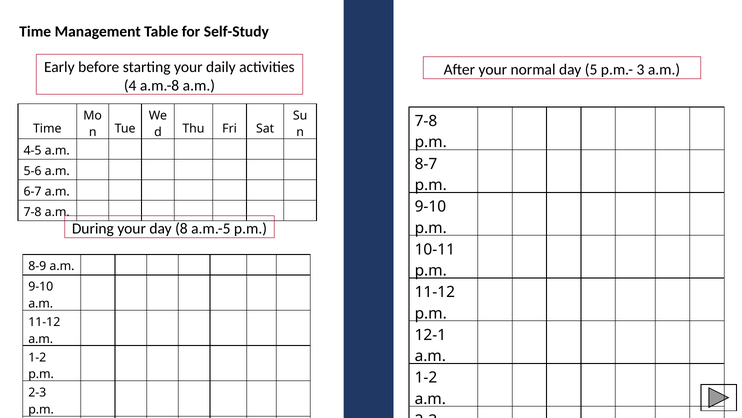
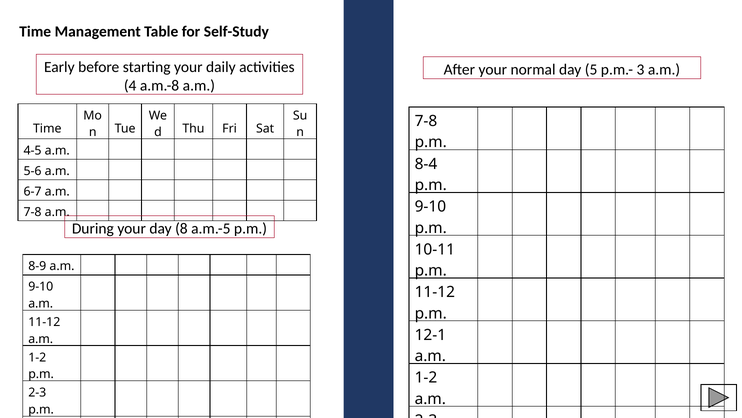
8-7: 8-7 -> 8-4
